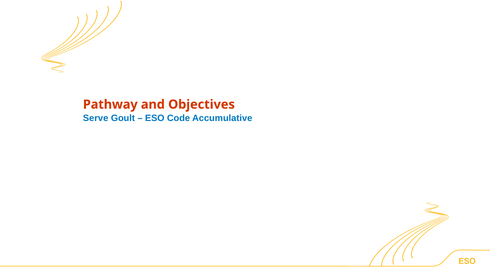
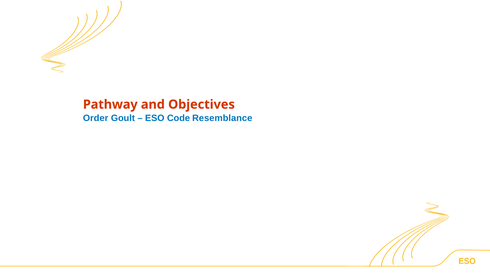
Serve: Serve -> Order
Accumulative: Accumulative -> Resemblance
